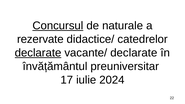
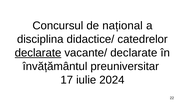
Concursul underline: present -> none
naturale: naturale -> național
rezervate: rezervate -> disciplina
